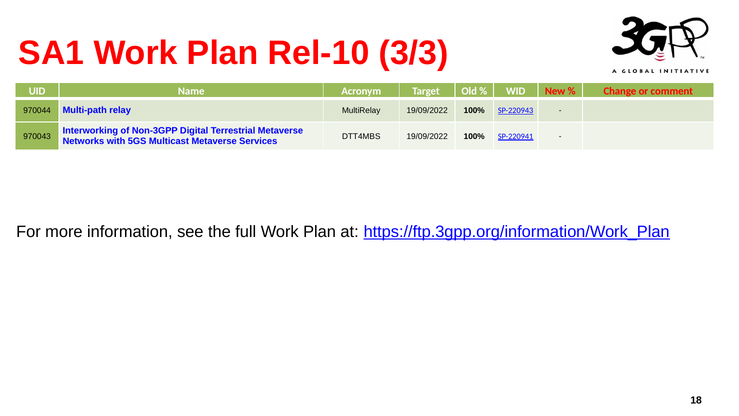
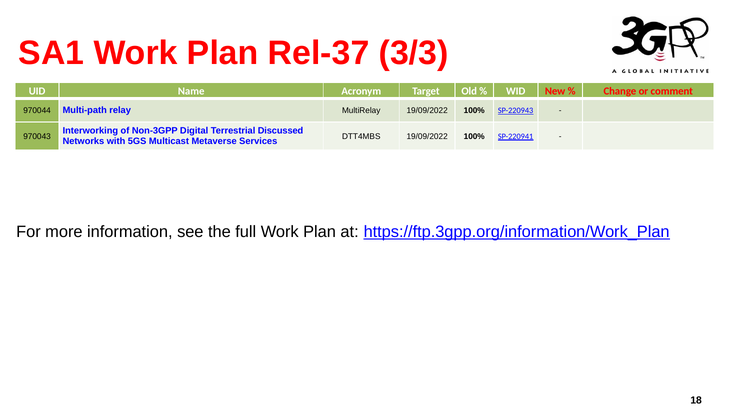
Rel-10: Rel-10 -> Rel-37
Terrestrial Metaverse: Metaverse -> Discussed
